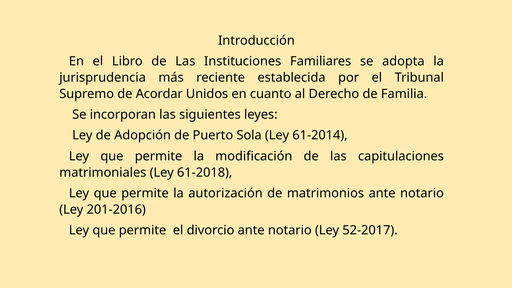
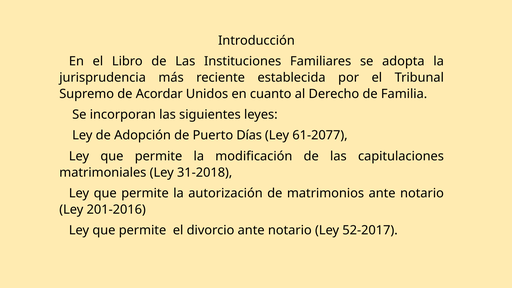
Sola: Sola -> Días
61-2014: 61-2014 -> 61-2077
61-2018: 61-2018 -> 31-2018
